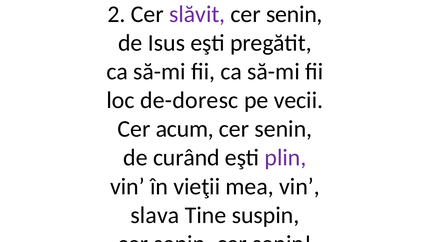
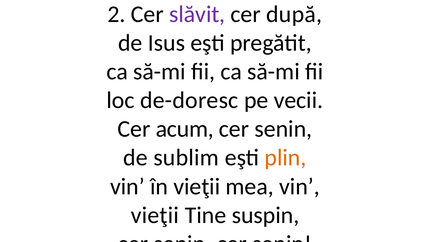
senin at (294, 14): senin -> după
curând: curând -> sublim
plin colour: purple -> orange
slava at (155, 215): slava -> vieţii
